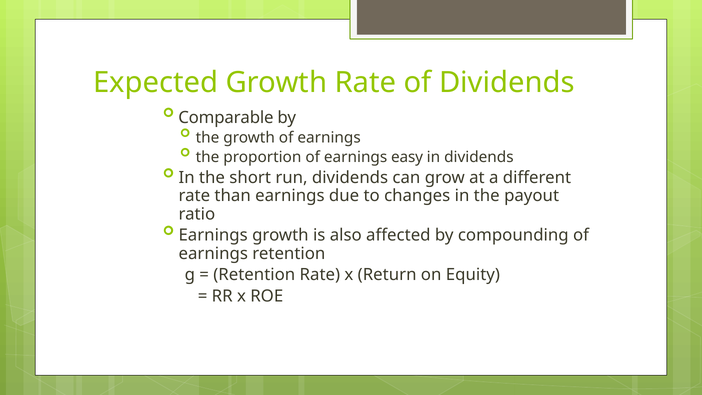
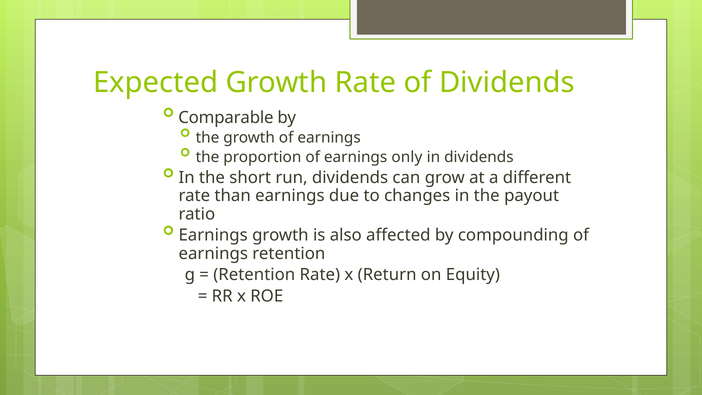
easy: easy -> only
